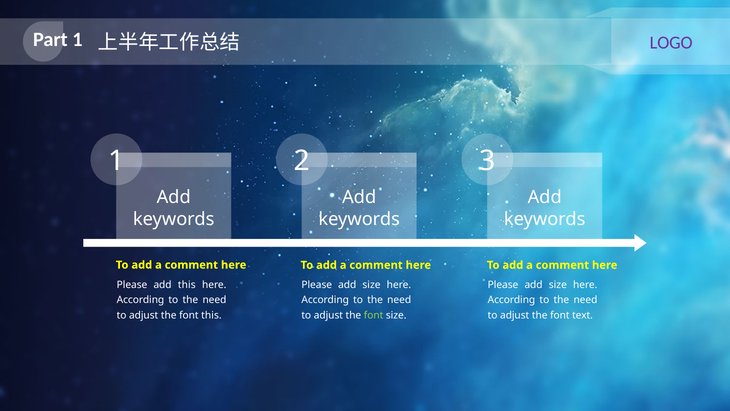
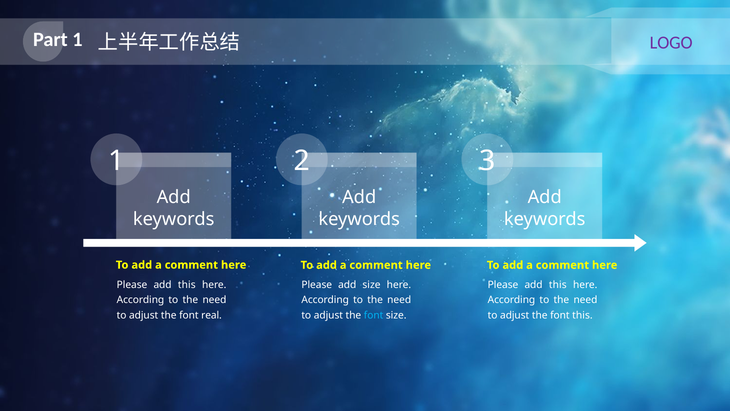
size at (558, 285): size -> this
font this: this -> real
font at (374, 315) colour: light green -> light blue
font text: text -> this
